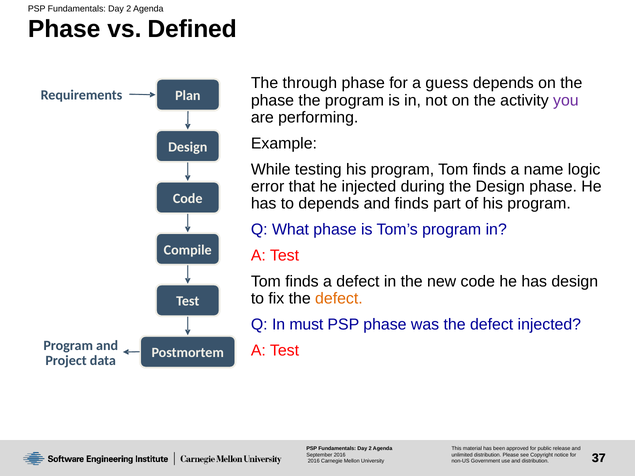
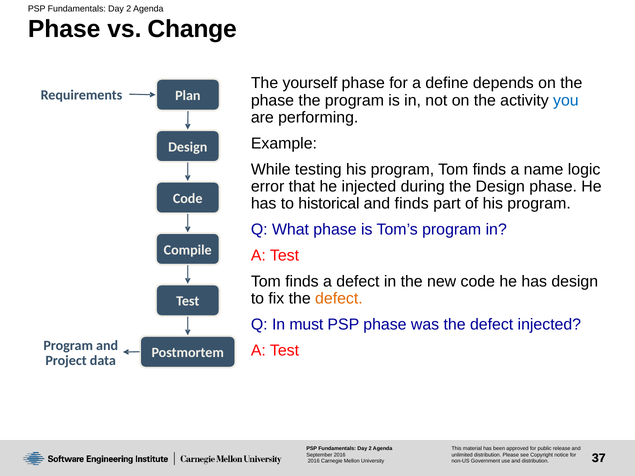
Defined: Defined -> Change
through: through -> yourself
guess: guess -> define
you colour: purple -> blue
to depends: depends -> historical
